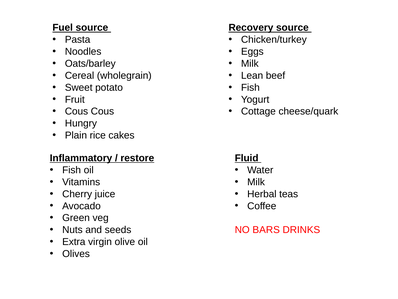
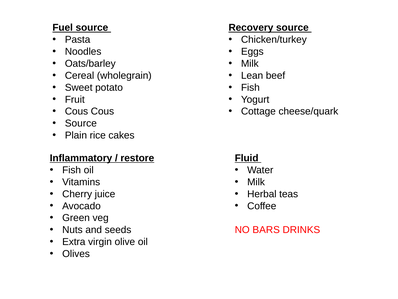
Hungry at (81, 123): Hungry -> Source
